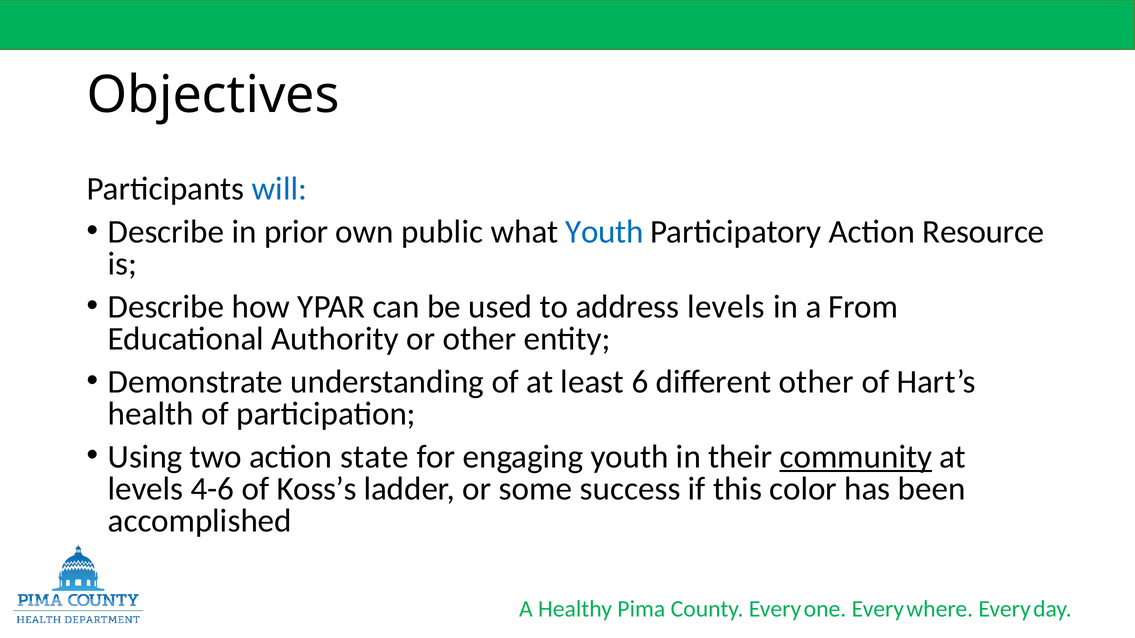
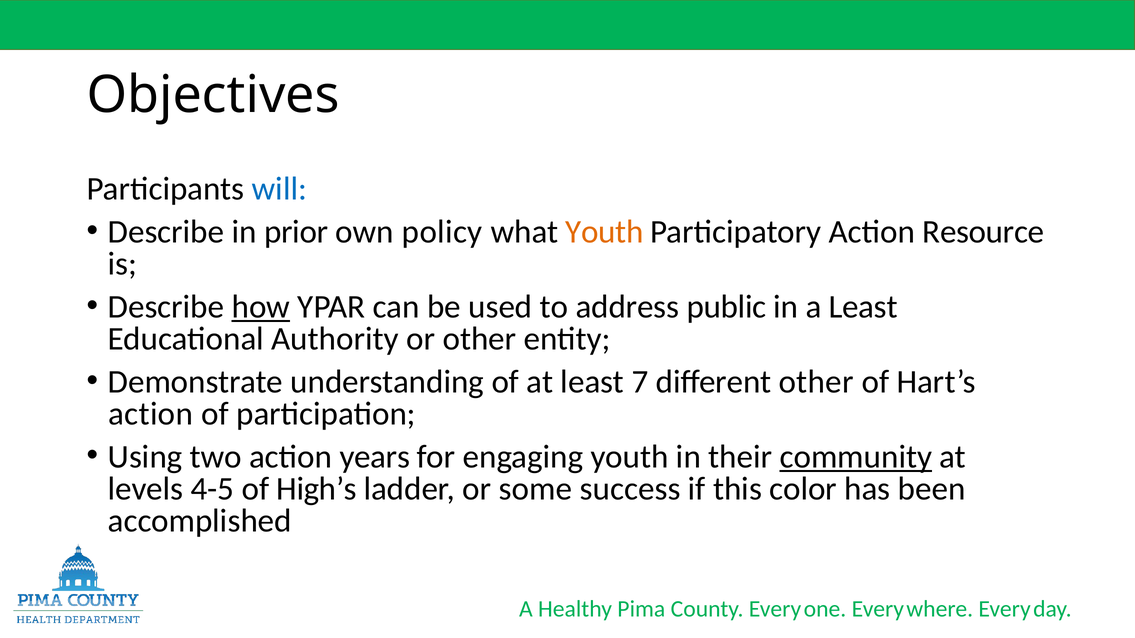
public: public -> policy
Youth at (604, 232) colour: blue -> orange
how underline: none -> present
address levels: levels -> public
a From: From -> Least
6: 6 -> 7
health at (151, 414): health -> action
state: state -> years
4-6: 4-6 -> 4-5
Koss’s: Koss’s -> High’s
